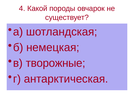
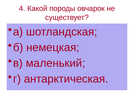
творожные: творожные -> маленький
